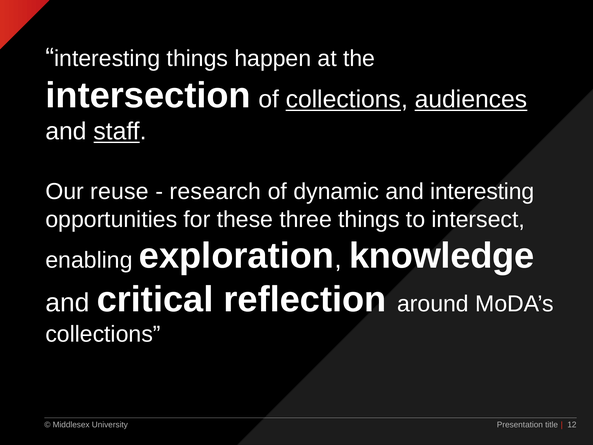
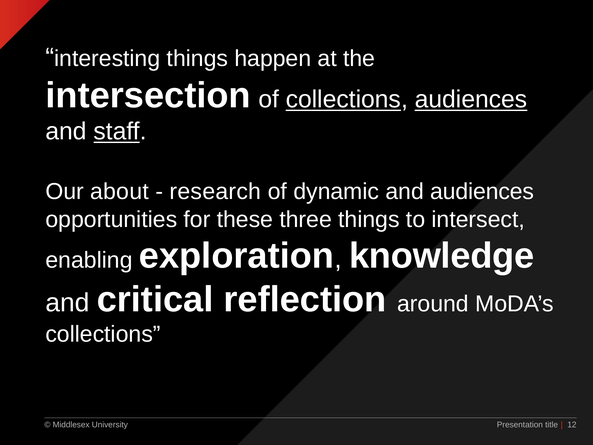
reuse: reuse -> about
and interesting: interesting -> audiences
